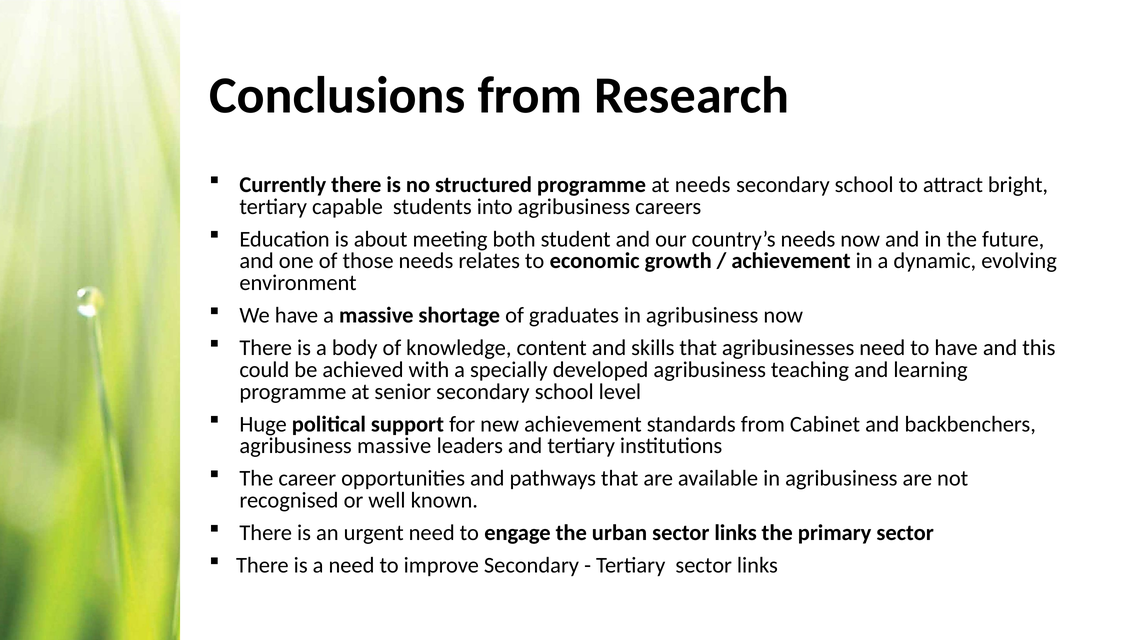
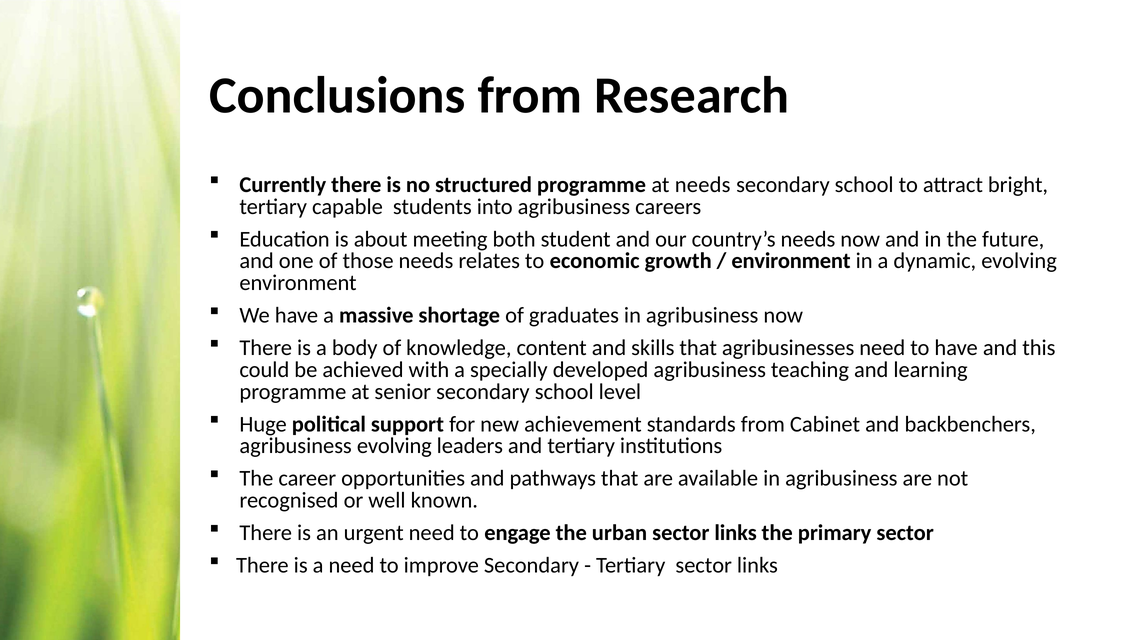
achievement at (791, 261): achievement -> environment
agribusiness massive: massive -> evolving
